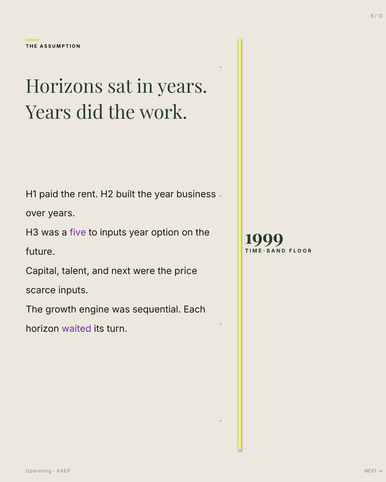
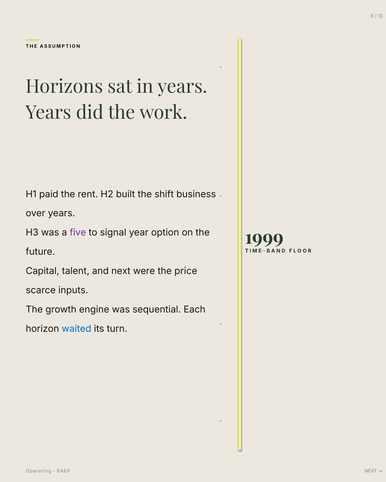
the year: year -> shift
to inputs: inputs -> signal
waited colour: purple -> blue
